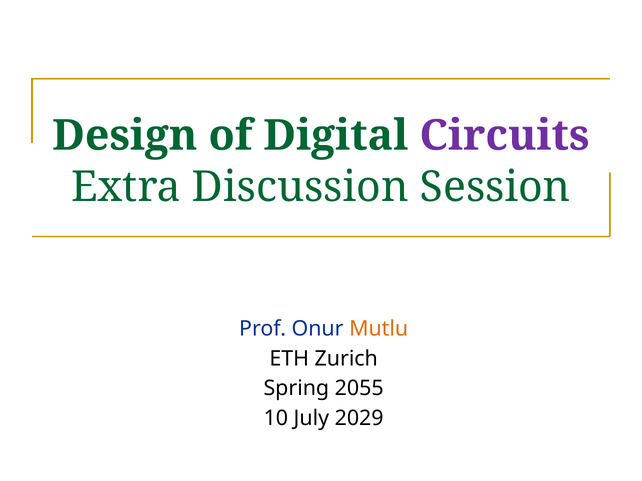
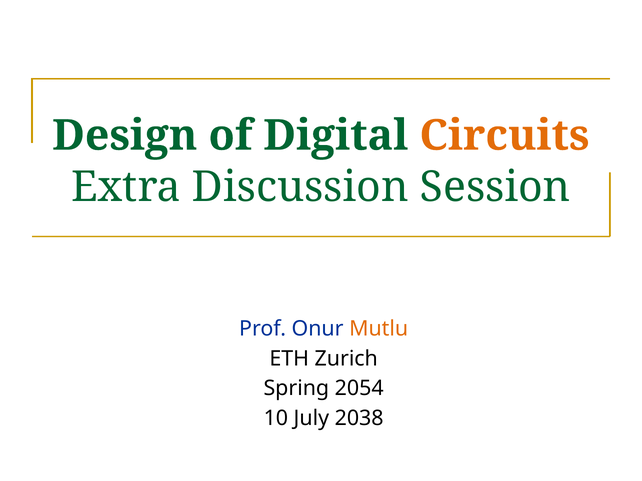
Circuits colour: purple -> orange
2055: 2055 -> 2054
2029: 2029 -> 2038
